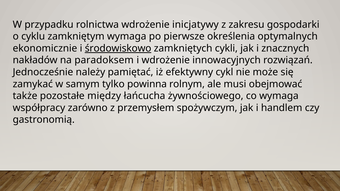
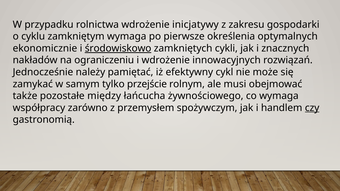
paradoksem: paradoksem -> ograniczeniu
powinna: powinna -> przejście
czy underline: none -> present
